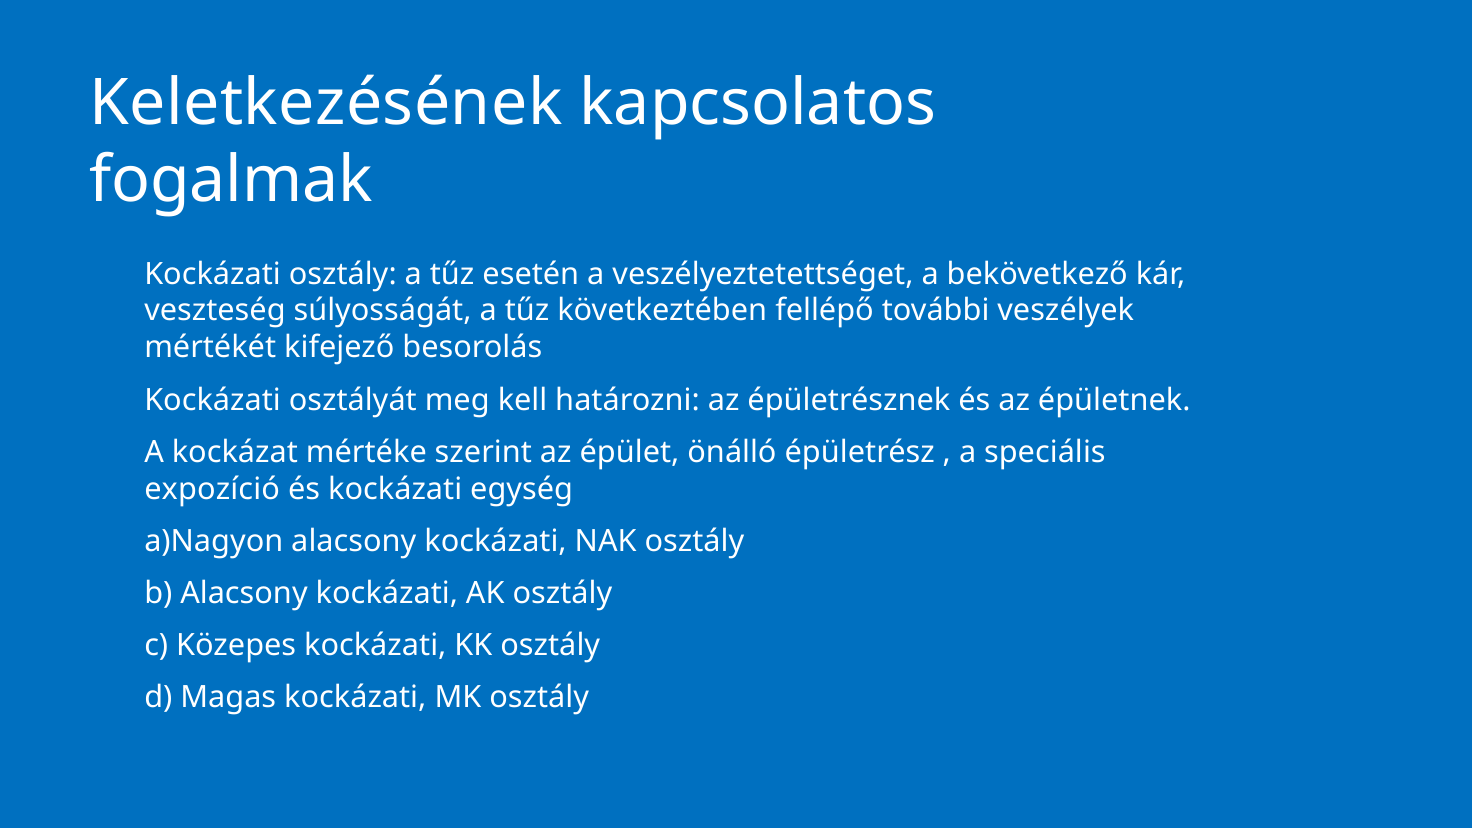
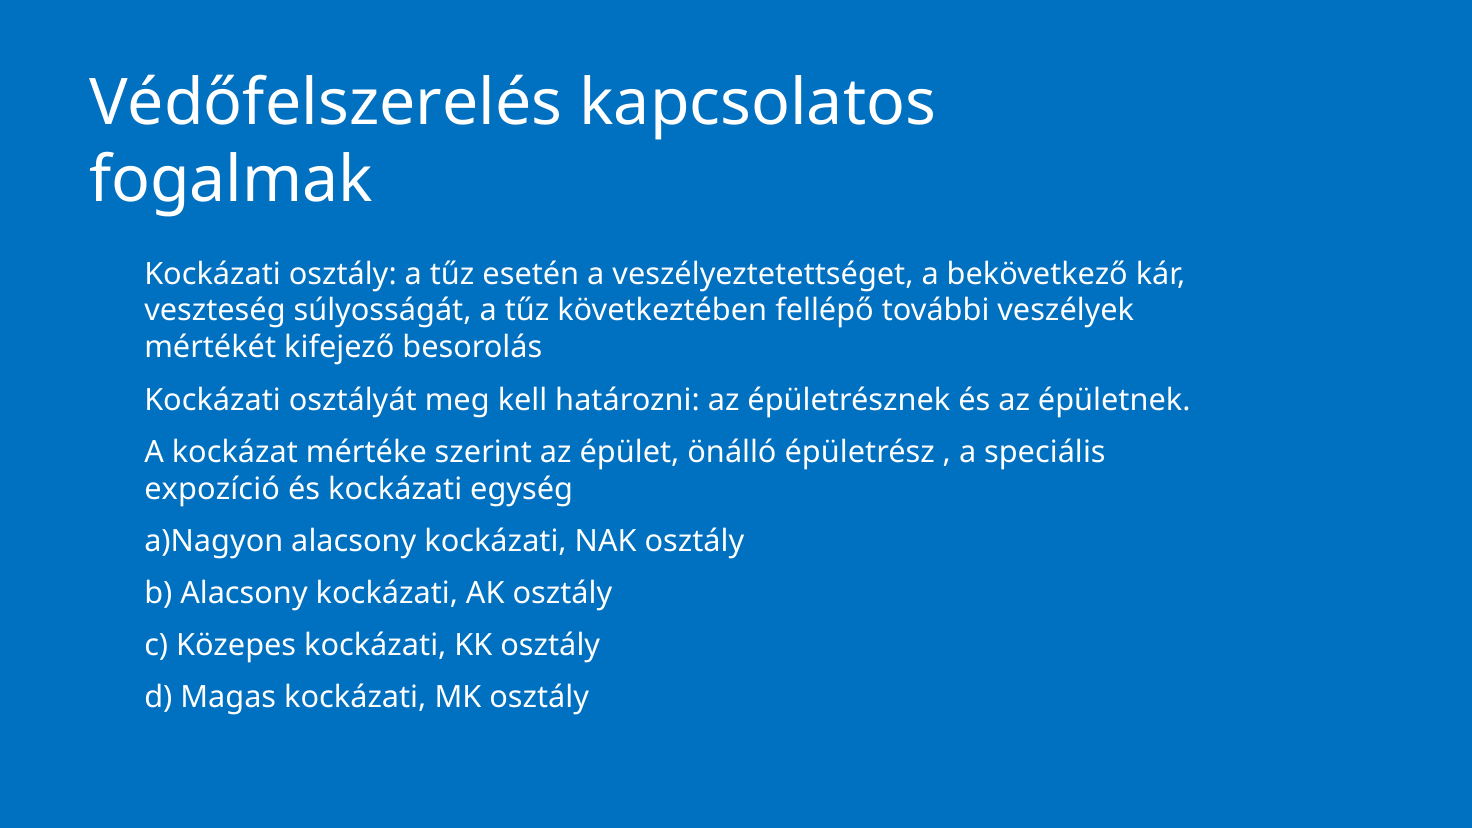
Keletkezésének: Keletkezésének -> Védőfelszerelés
